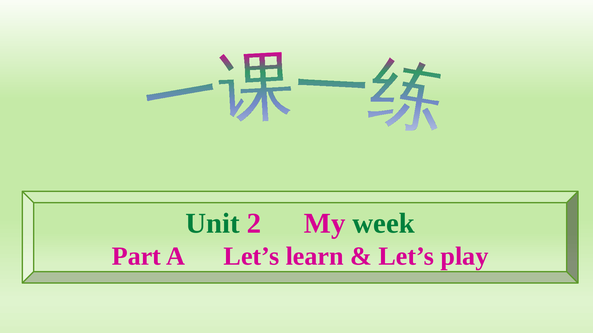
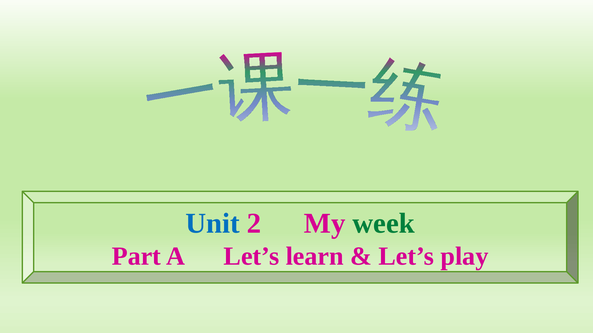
Unit colour: green -> blue
